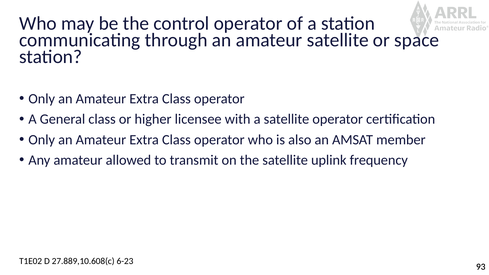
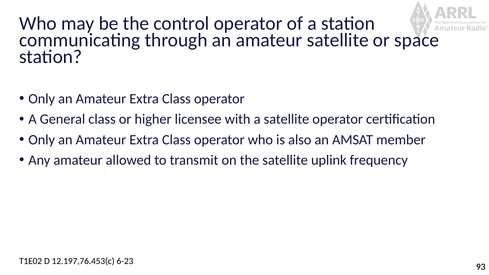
27.889,10.608(c: 27.889,10.608(c -> 12.197,76.453(c
